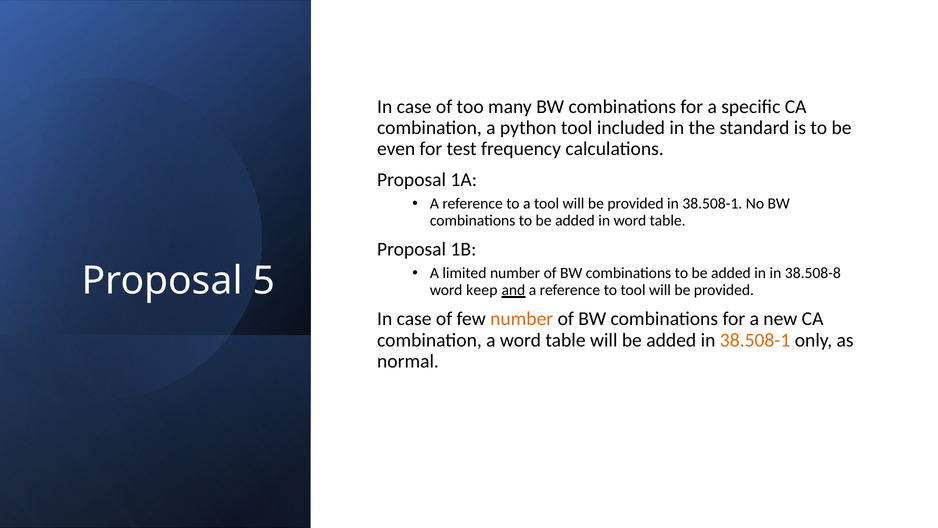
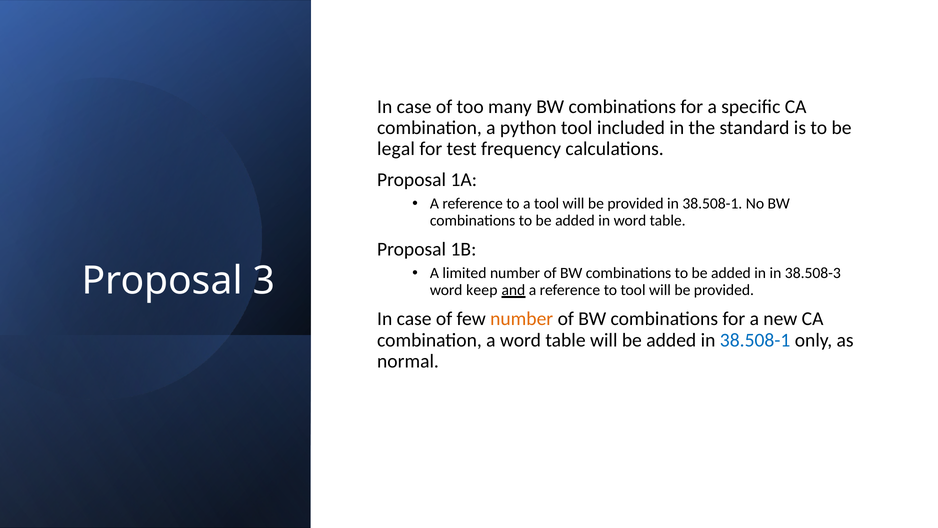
even: even -> legal
38.508-8: 38.508-8 -> 38.508-3
5: 5 -> 3
38.508-1 at (755, 340) colour: orange -> blue
